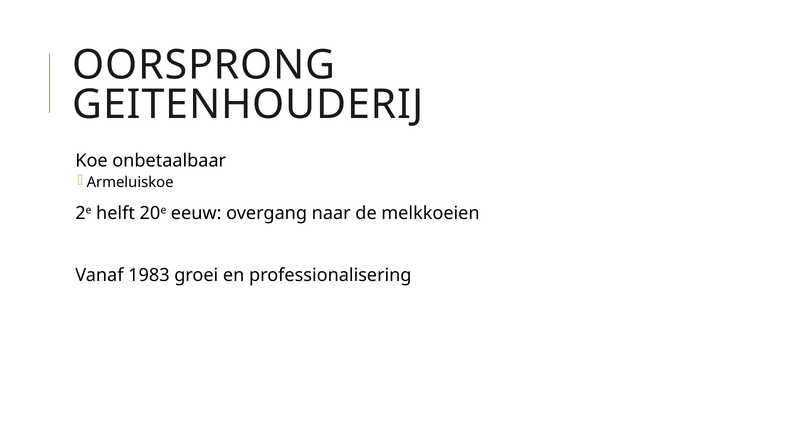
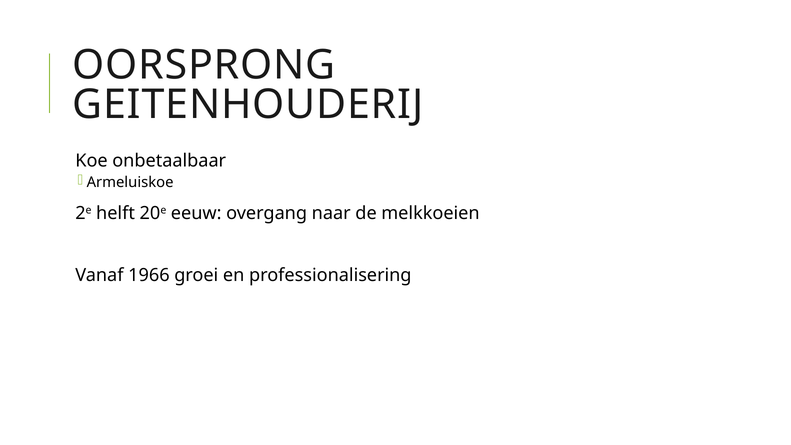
1983: 1983 -> 1966
